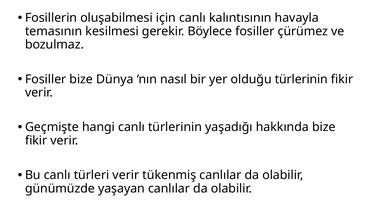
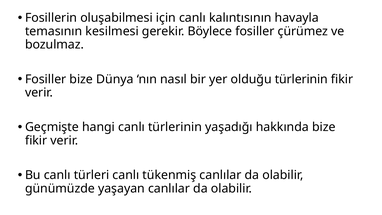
türleri verir: verir -> canlı
